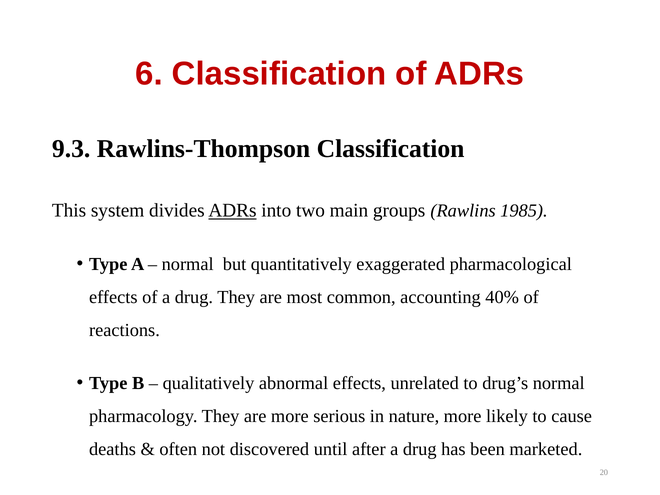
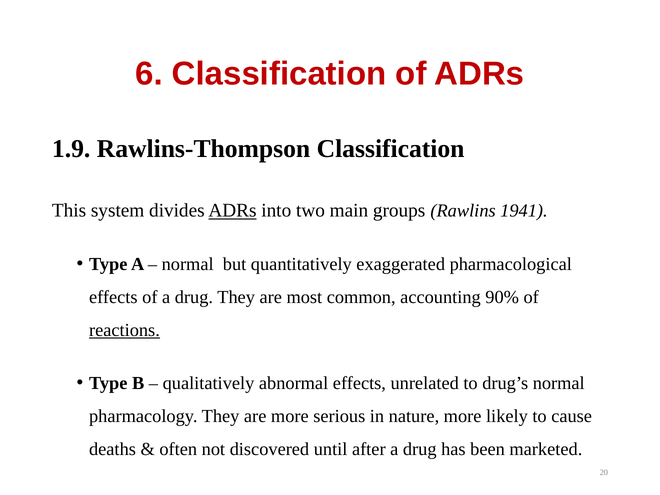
9.3: 9.3 -> 1.9
1985: 1985 -> 1941
40%: 40% -> 90%
reactions underline: none -> present
